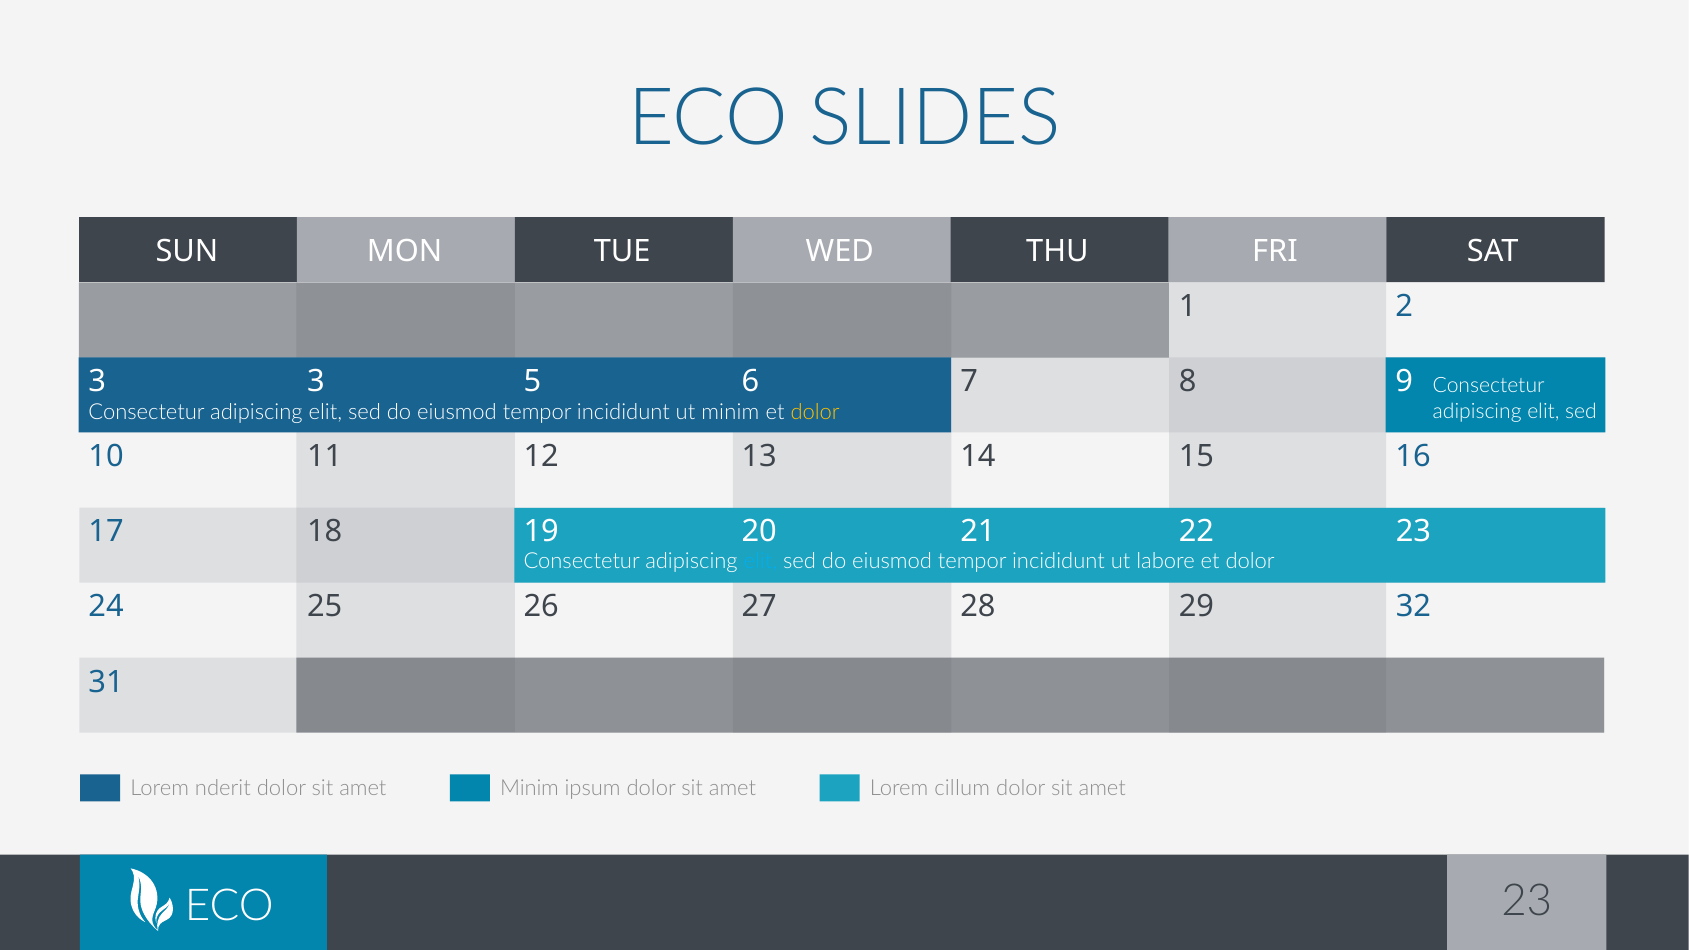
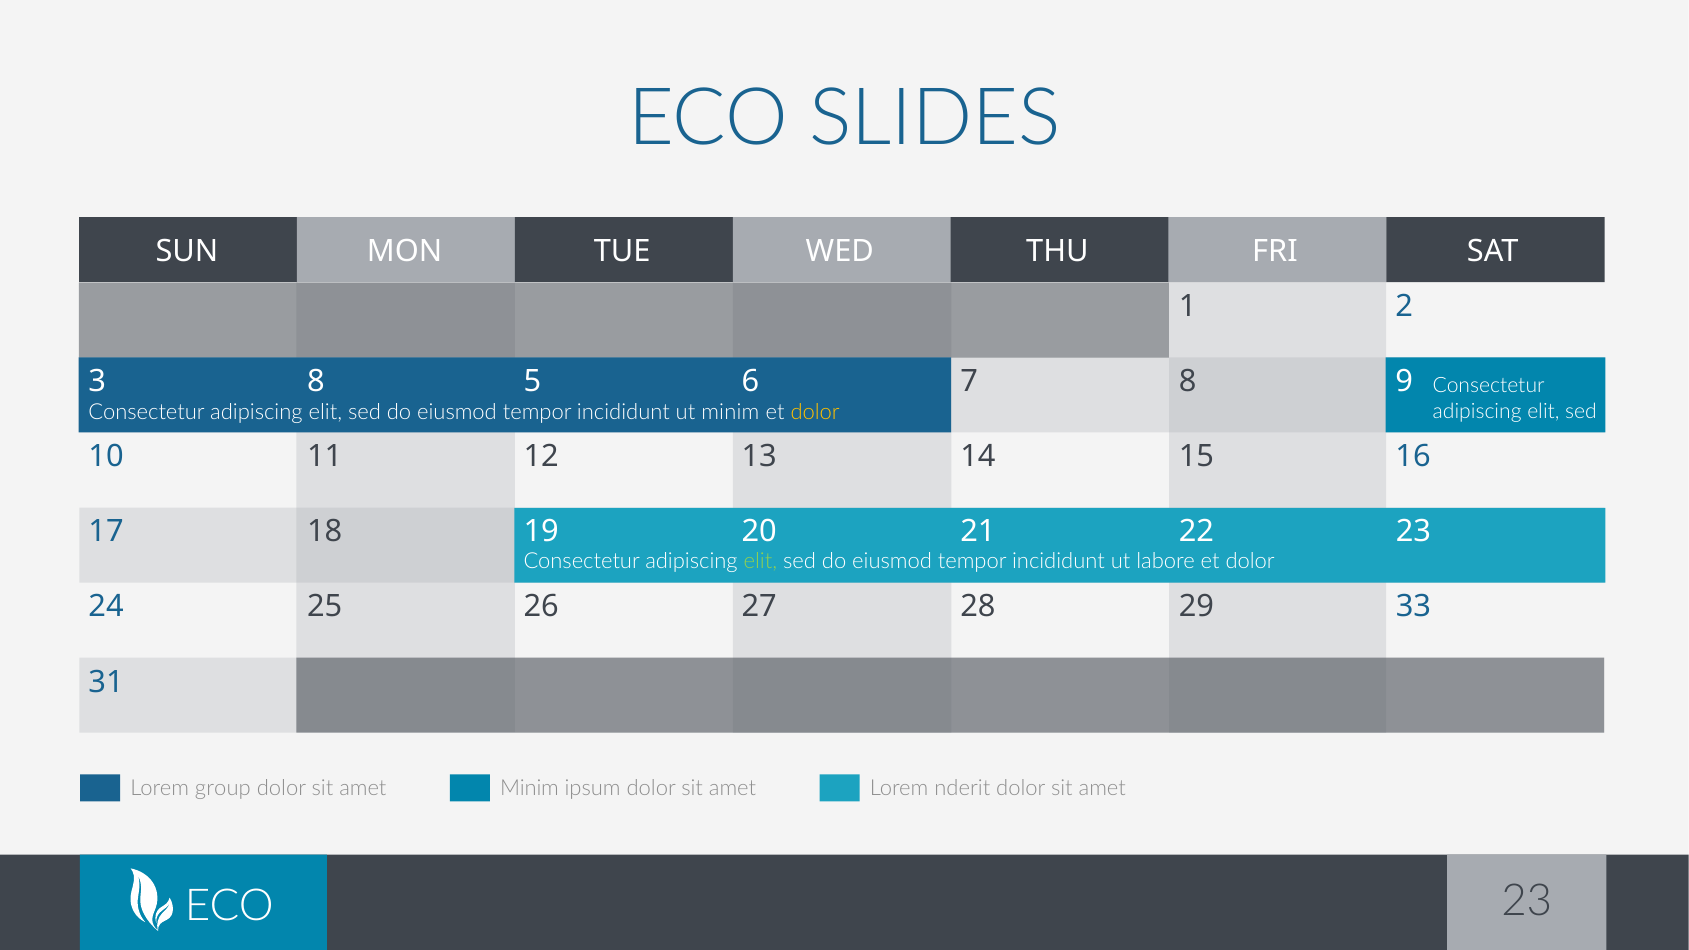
3 3: 3 -> 8
elit at (760, 561) colour: light blue -> light green
32: 32 -> 33
nderit: nderit -> group
cillum: cillum -> nderit
